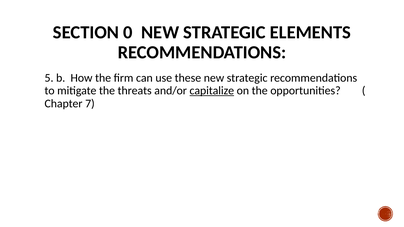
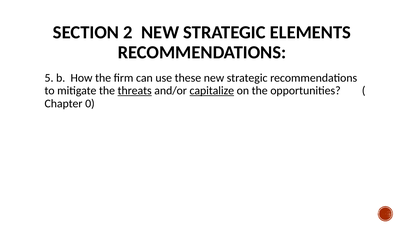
0: 0 -> 2
threats underline: none -> present
7: 7 -> 0
